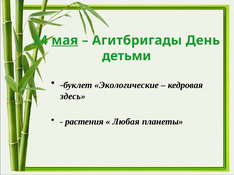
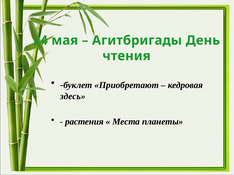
мая underline: present -> none
детьми: детьми -> чтения
Экологические: Экологические -> Приобретают
Любая: Любая -> Места
